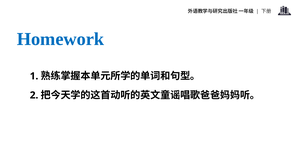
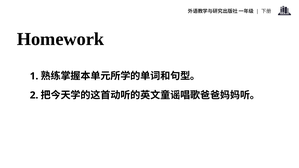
Homework colour: blue -> black
